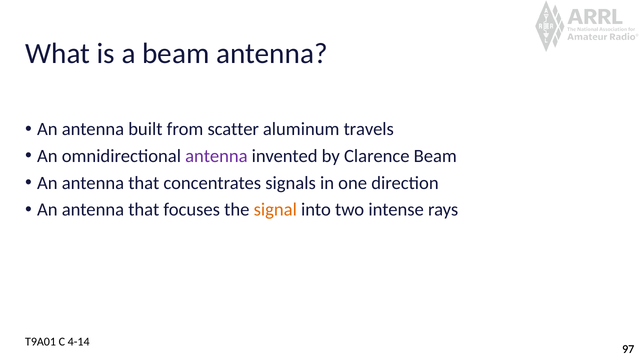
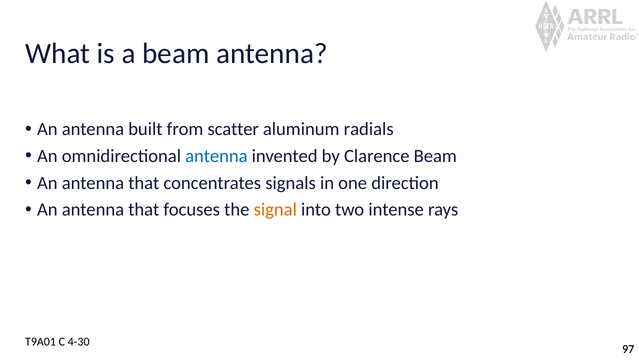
travels: travels -> radials
antenna at (216, 156) colour: purple -> blue
4-14: 4-14 -> 4-30
